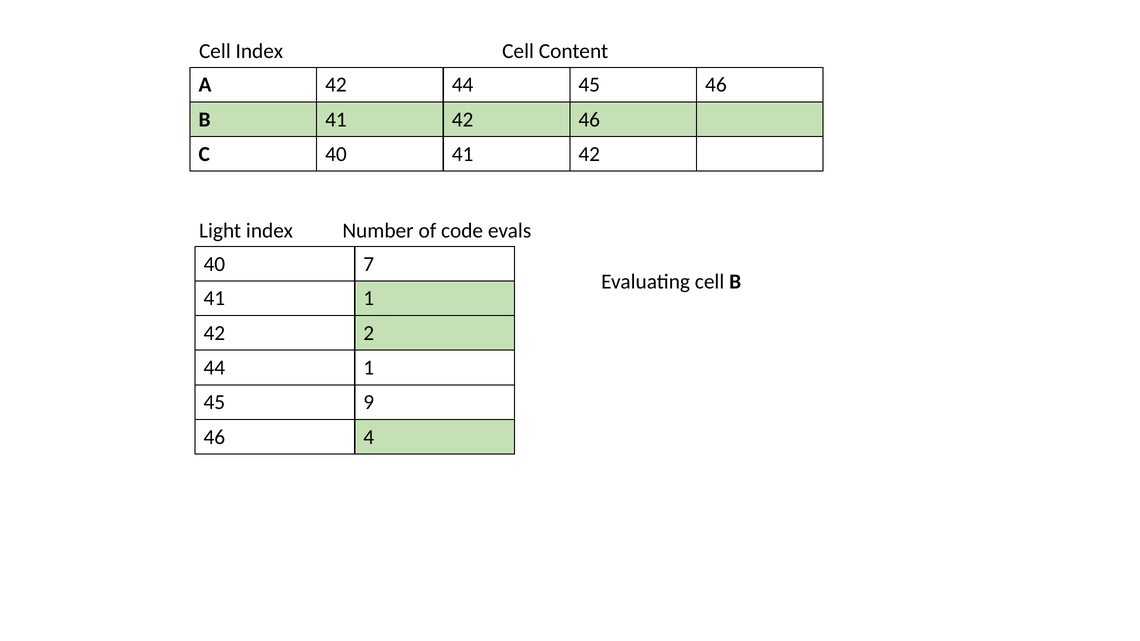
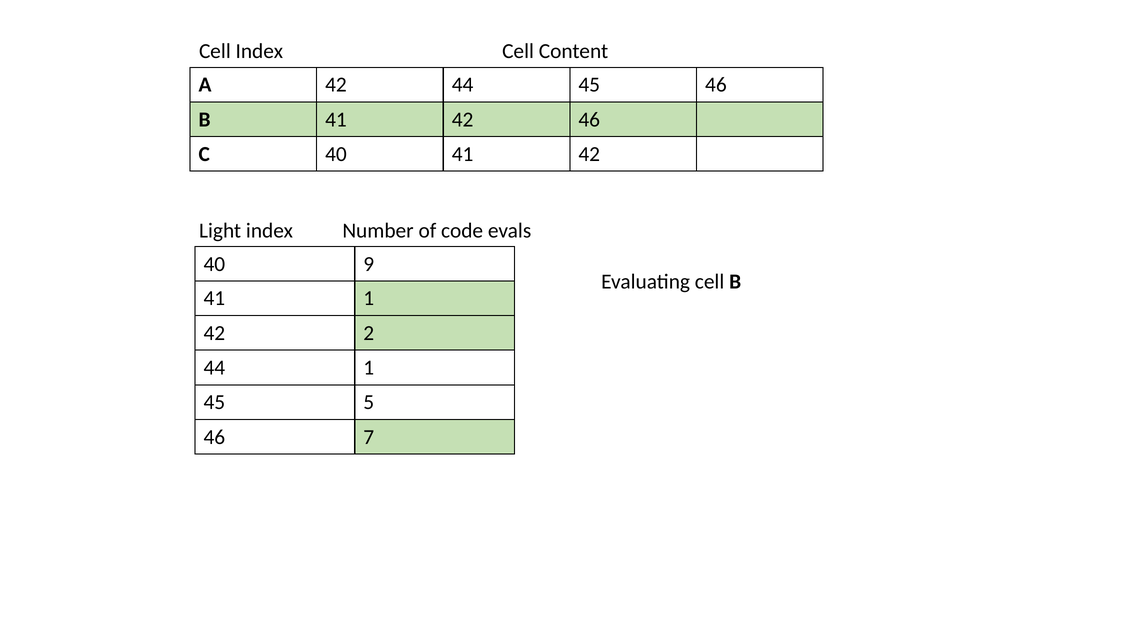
7: 7 -> 9
9: 9 -> 5
4: 4 -> 7
